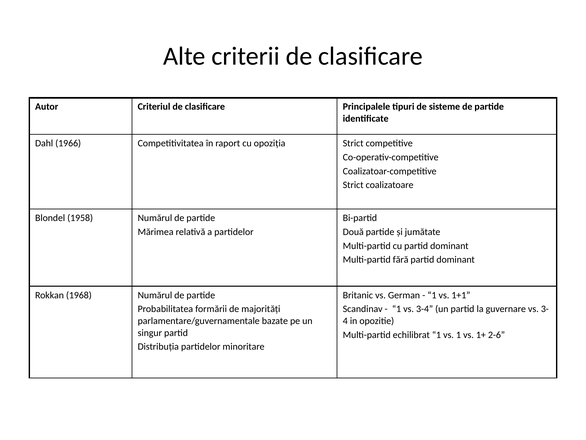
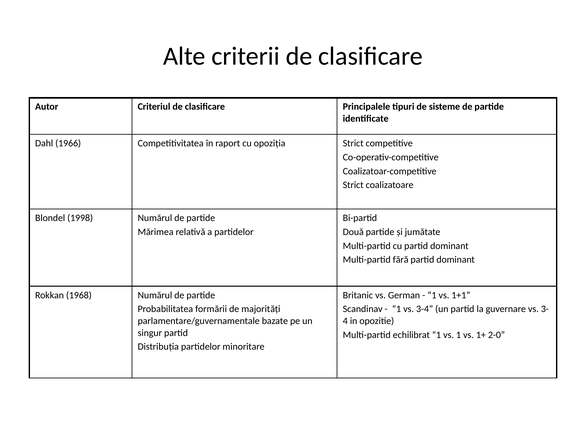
1958: 1958 -> 1998
2-6: 2-6 -> 2-0
